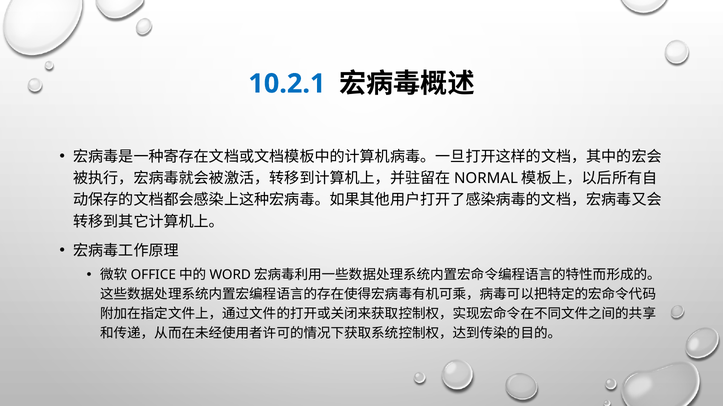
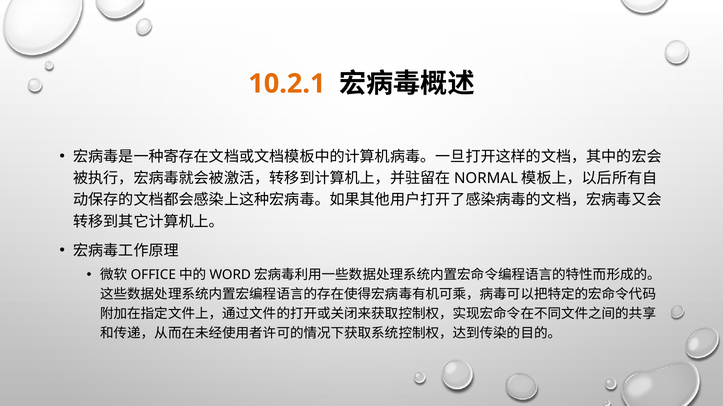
10.2.1 colour: blue -> orange
